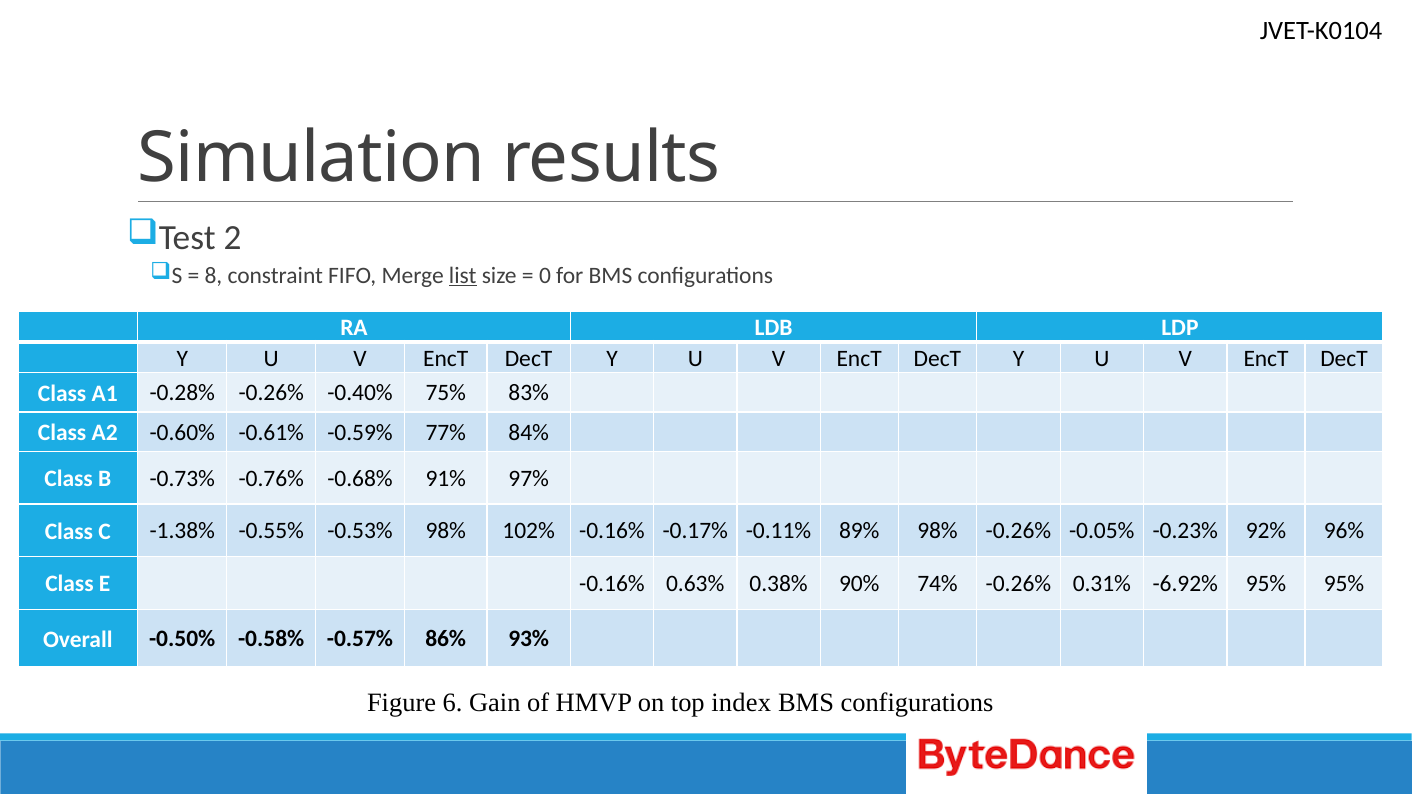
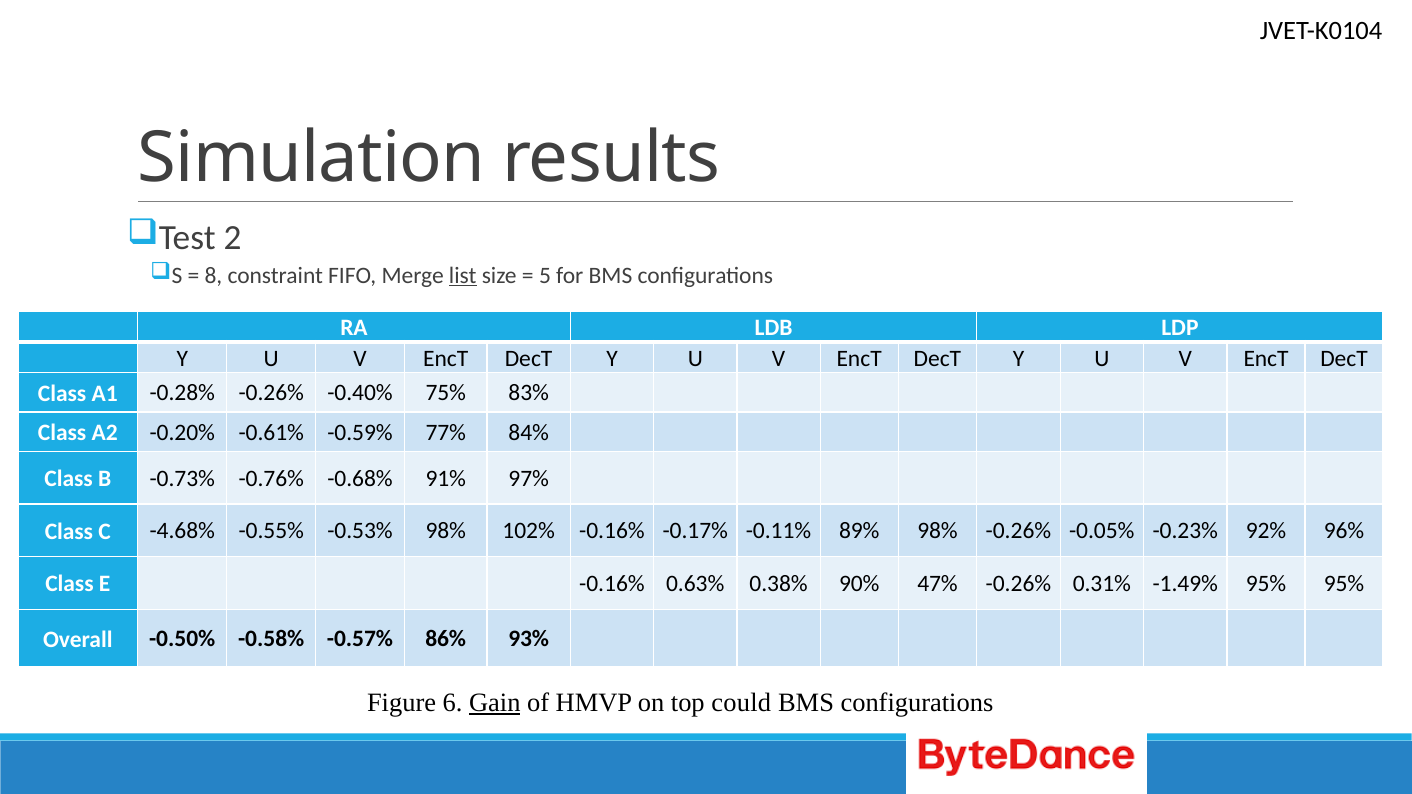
0: 0 -> 5
-0.60%: -0.60% -> -0.20%
-1.38%: -1.38% -> -4.68%
74%: 74% -> 47%
-6.92%: -6.92% -> -1.49%
Gain underline: none -> present
index: index -> could
